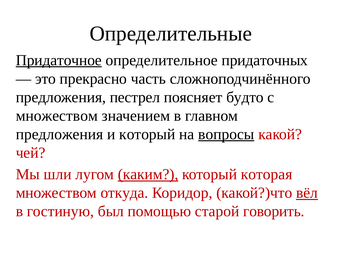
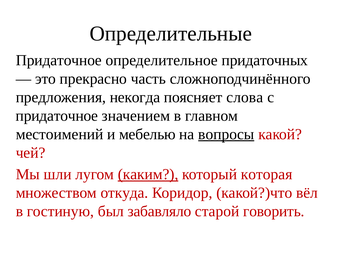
Придаточное at (59, 60) underline: present -> none
пестрел: пестрел -> некогда
будто: будто -> слова
множеством at (57, 116): множеством -> придаточное
предложения at (60, 134): предложения -> местоимений
и который: который -> мебелью
вёл underline: present -> none
помощью: помощью -> забавляло
